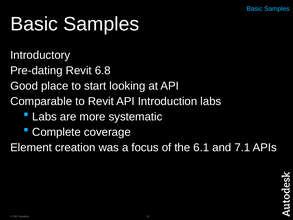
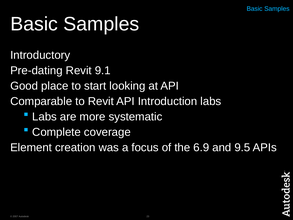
6.8: 6.8 -> 9.1
6.1: 6.1 -> 6.9
7.1: 7.1 -> 9.5
